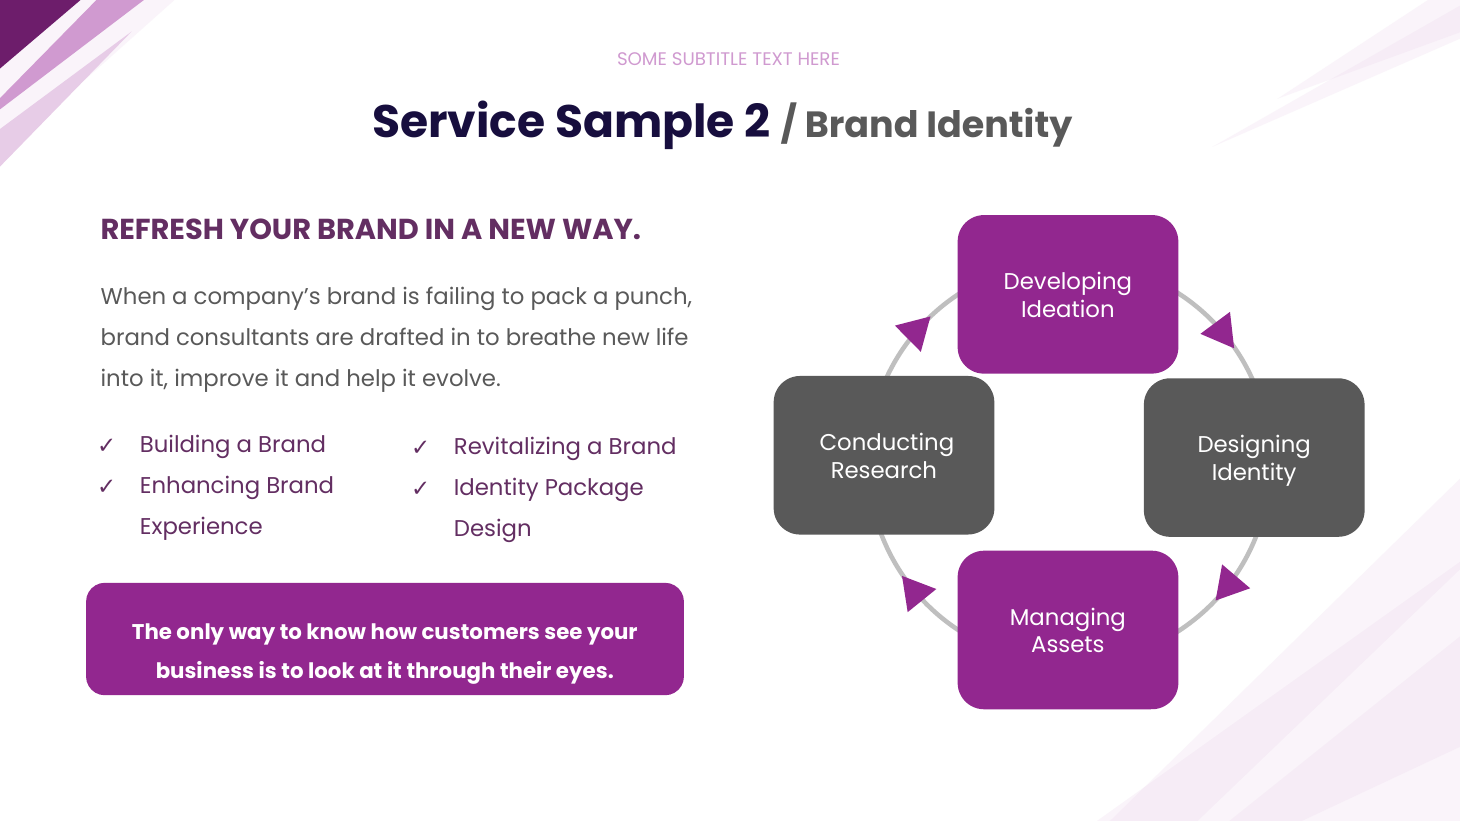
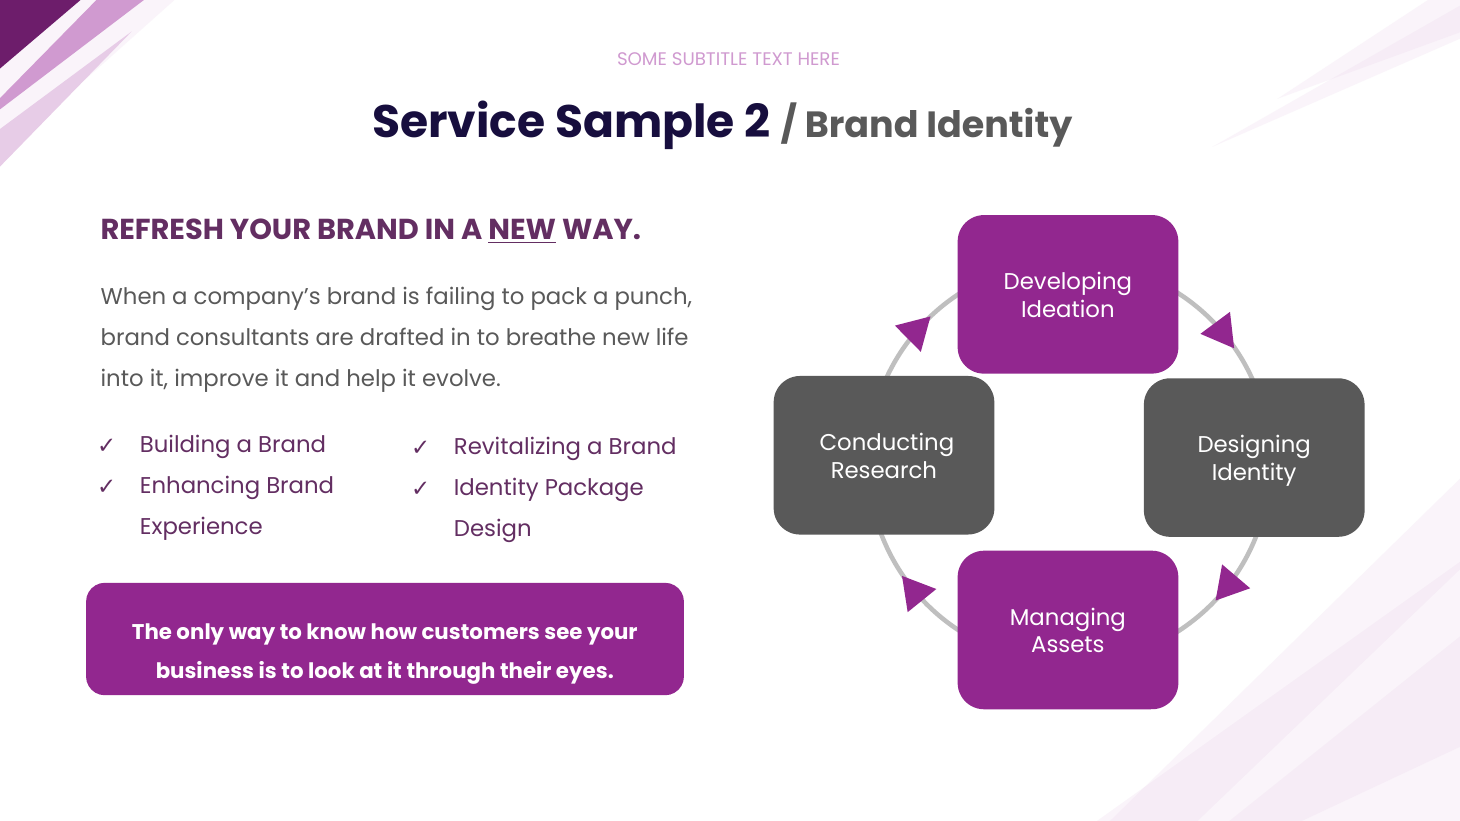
NEW at (522, 230) underline: none -> present
